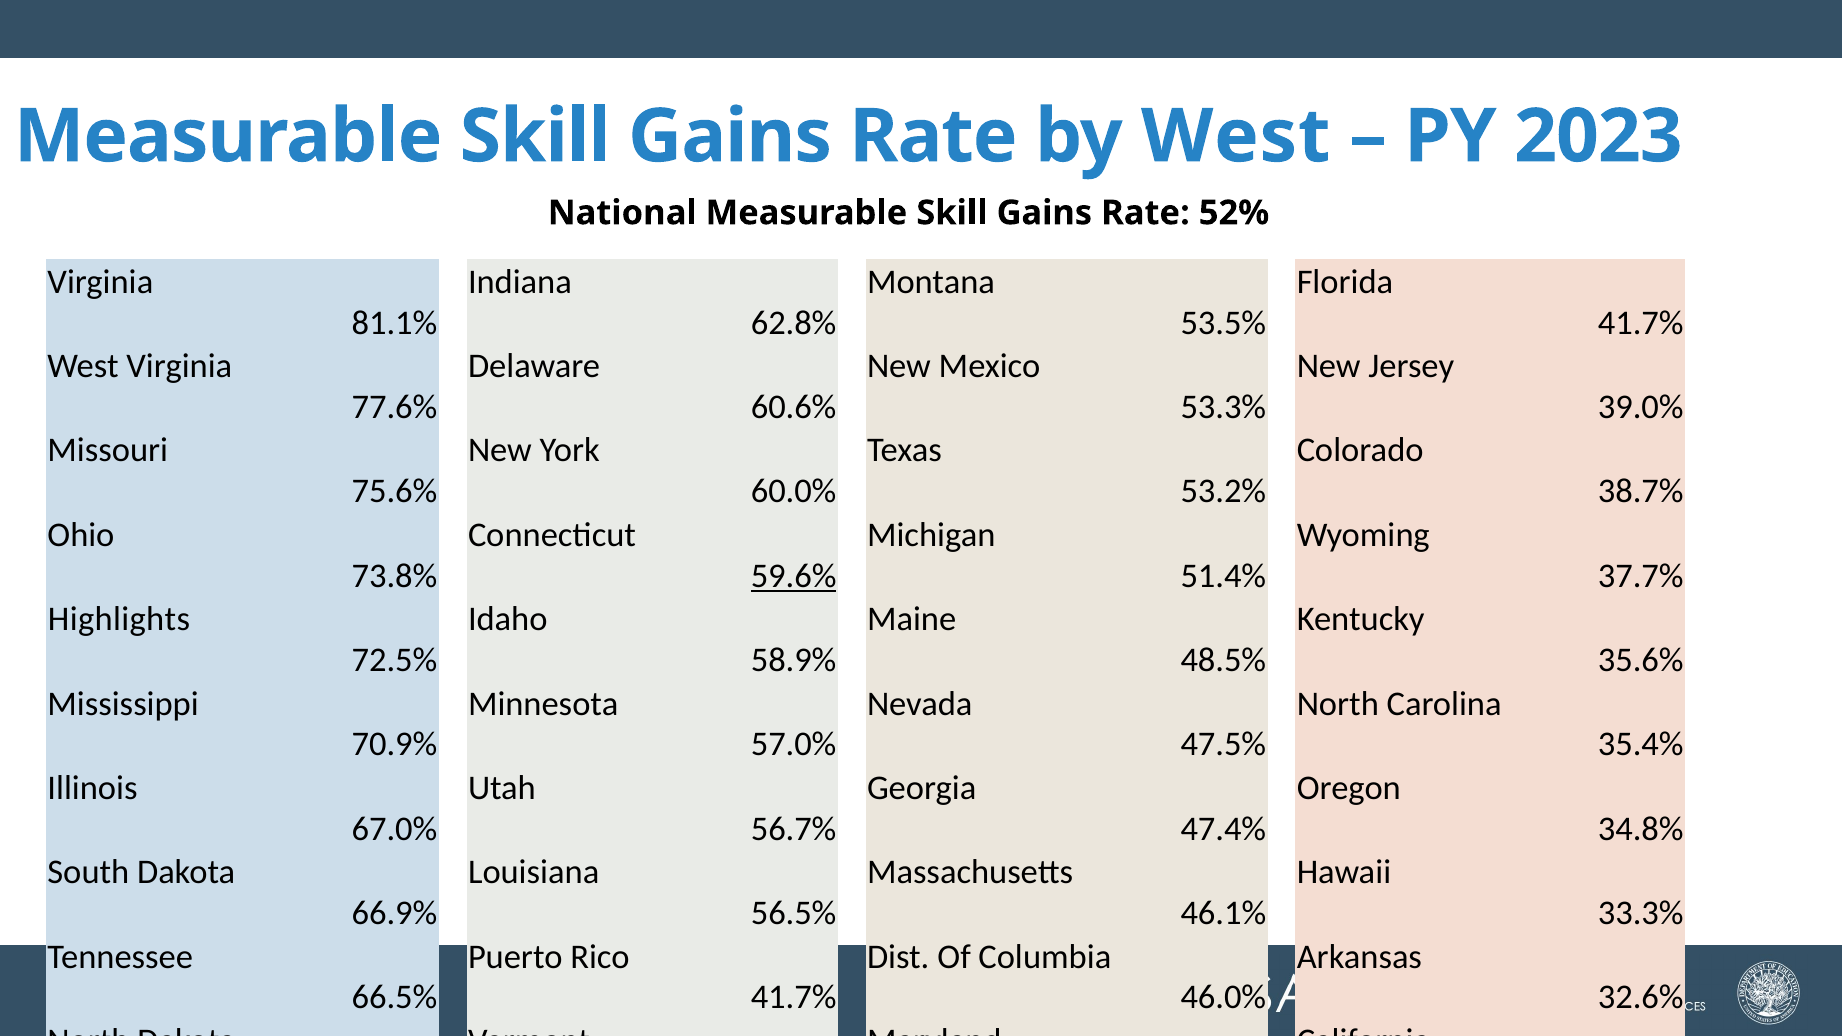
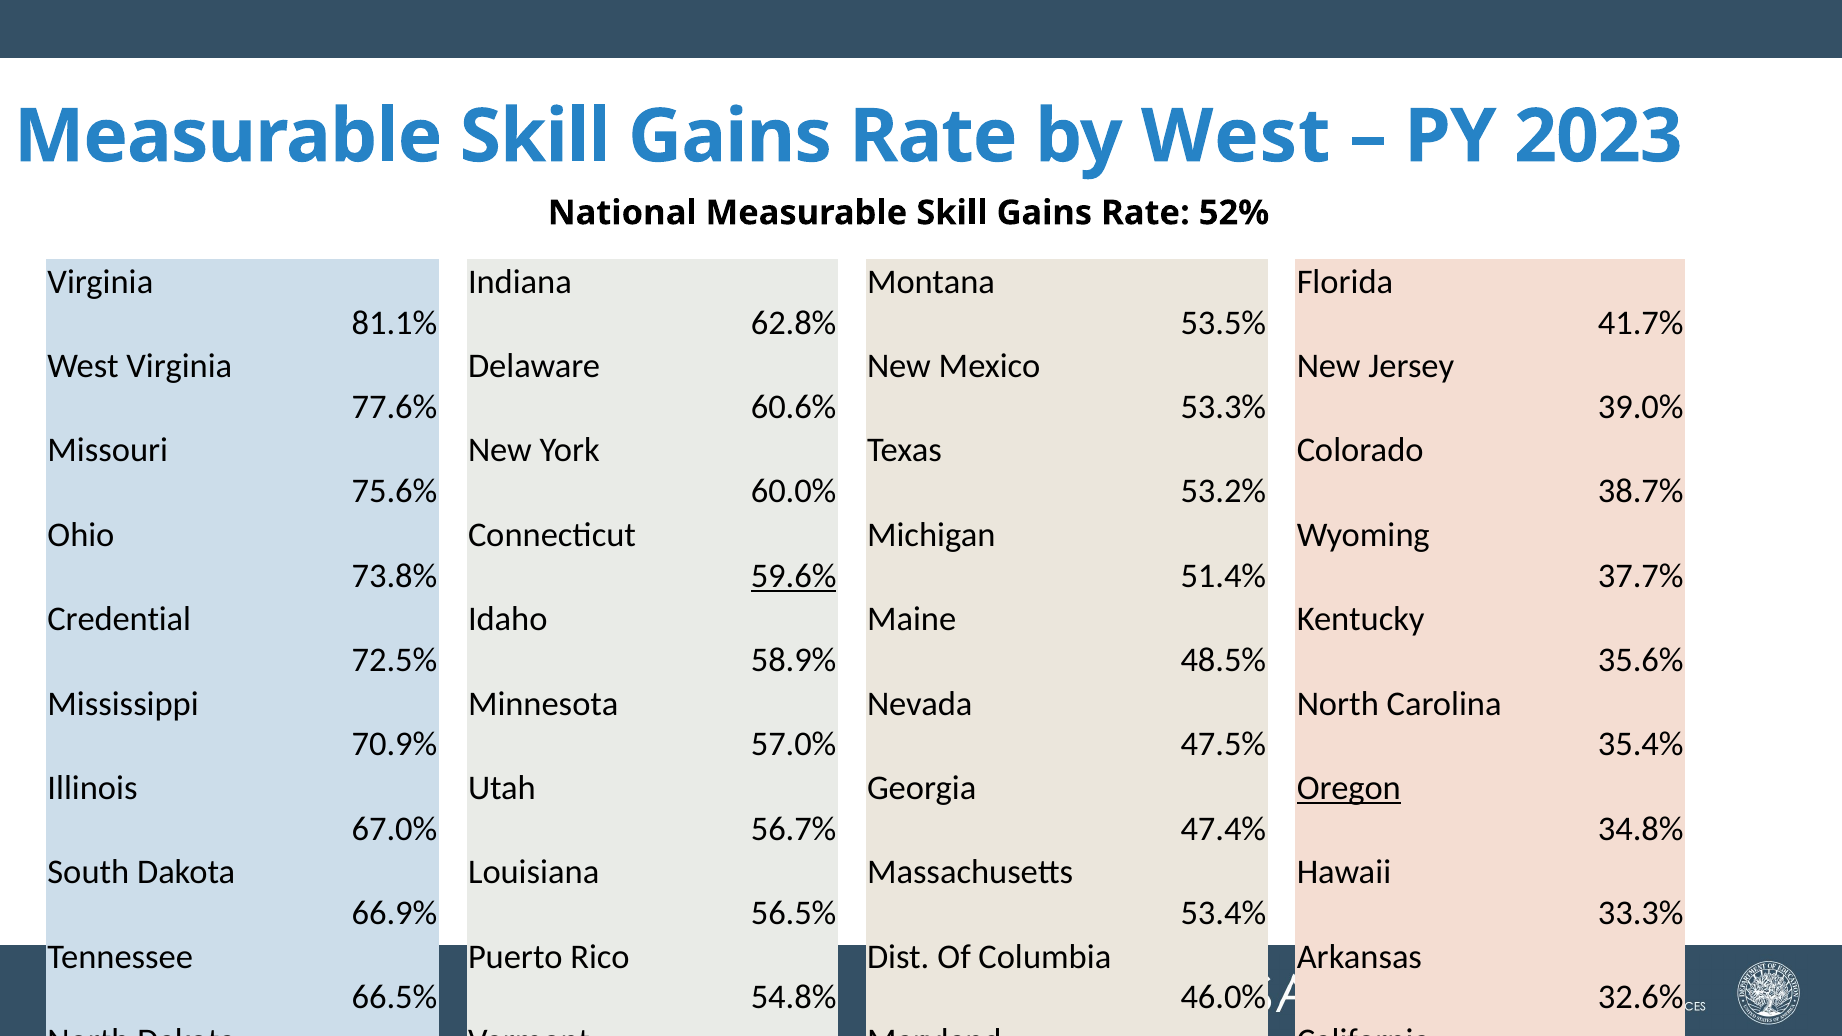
Highlights: Highlights -> Credential
Oregon underline: none -> present
46.1%: 46.1% -> 53.4%
41.7% at (794, 998): 41.7% -> 54.8%
